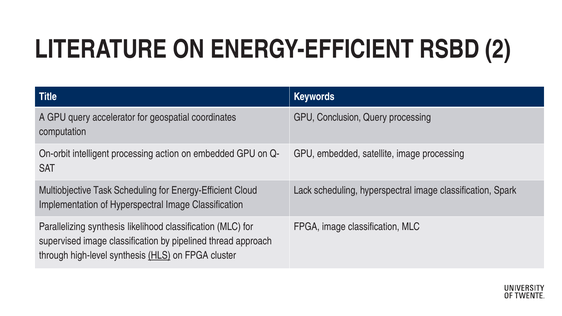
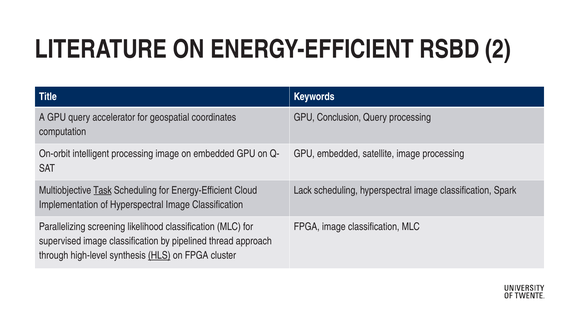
processing action: action -> image
Task underline: none -> present
Parallelizing synthesis: synthesis -> screening
